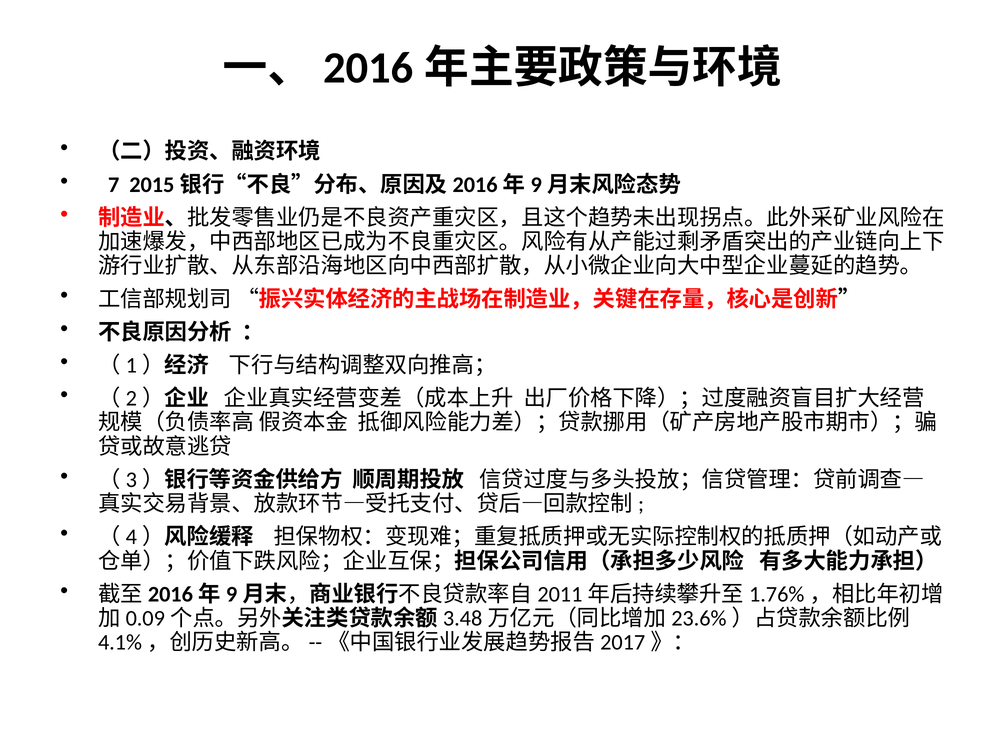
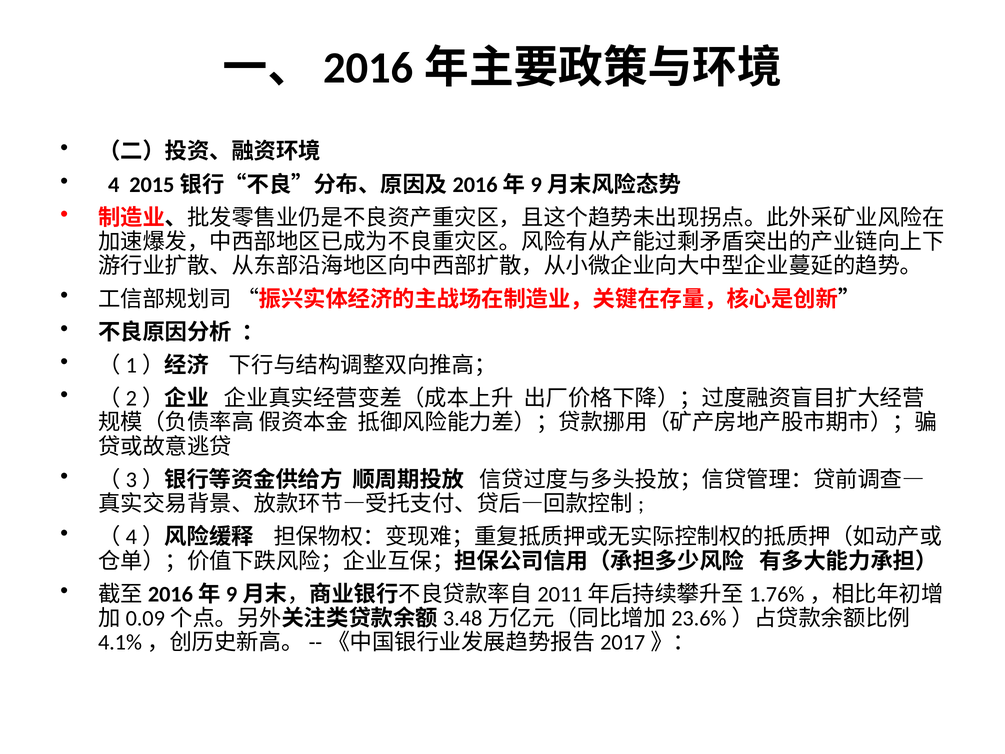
7: 7 -> 4
